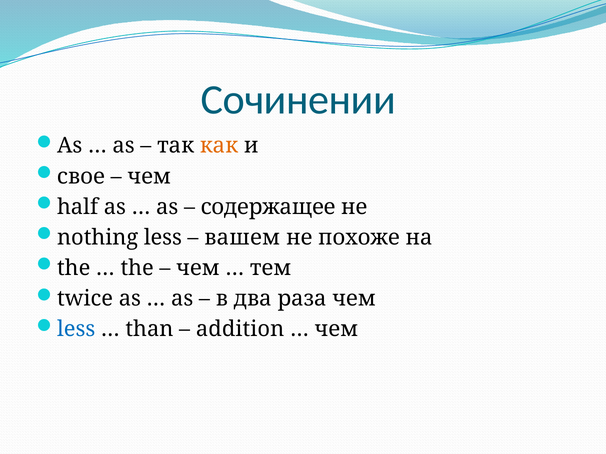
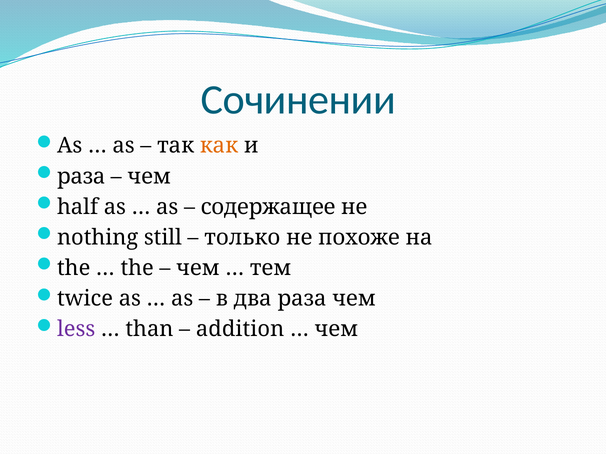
свое at (81, 177): свое -> раза
nothing less: less -> still
вашем: вашем -> только
less at (76, 330) colour: blue -> purple
